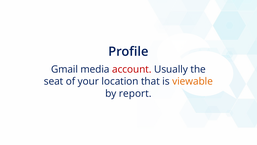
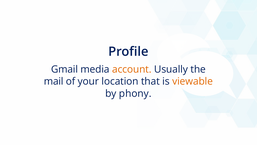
account colour: red -> orange
seat: seat -> mail
report: report -> phony
